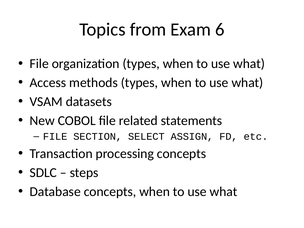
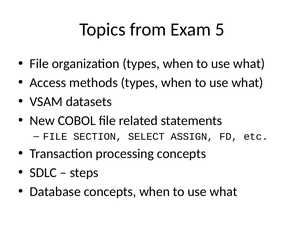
6: 6 -> 5
